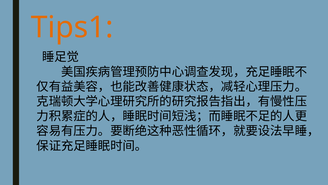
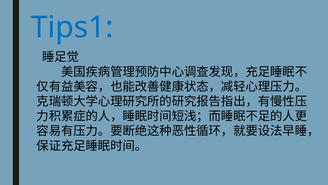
Tips1 colour: orange -> blue
